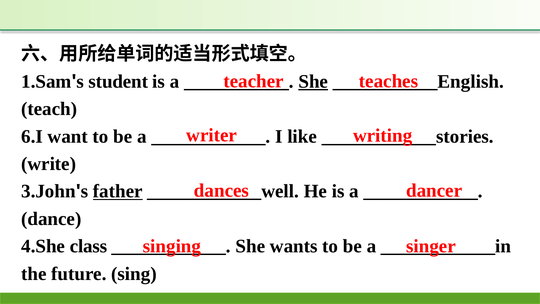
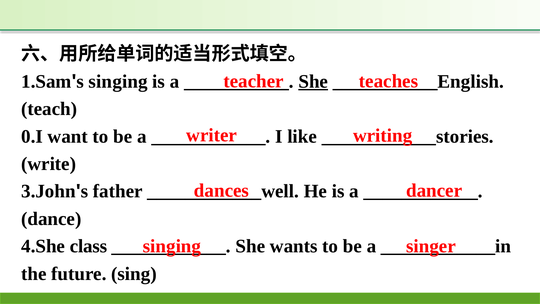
student at (118, 81): student -> singing
6.I: 6.I -> 0.I
father underline: present -> none
